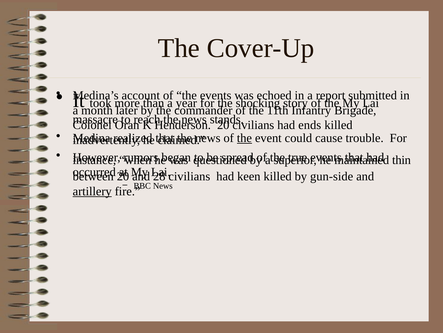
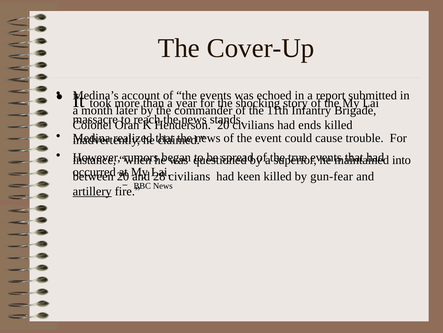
the at (244, 138) underline: present -> none
thin: thin -> into
gun-side: gun-side -> gun-fear
